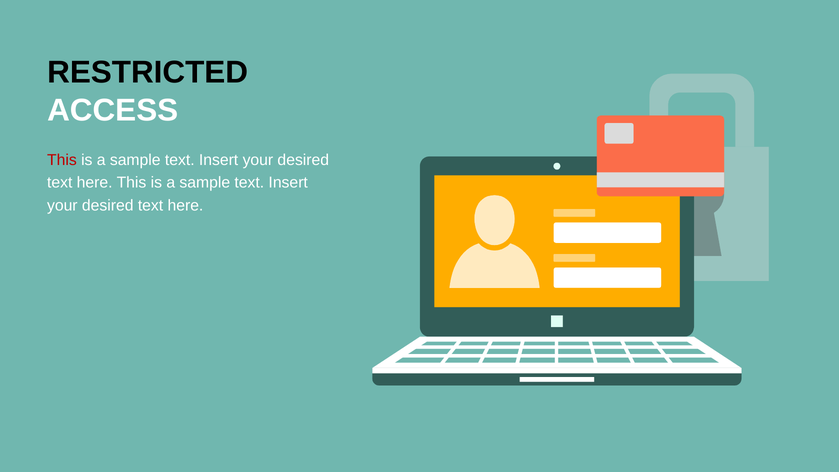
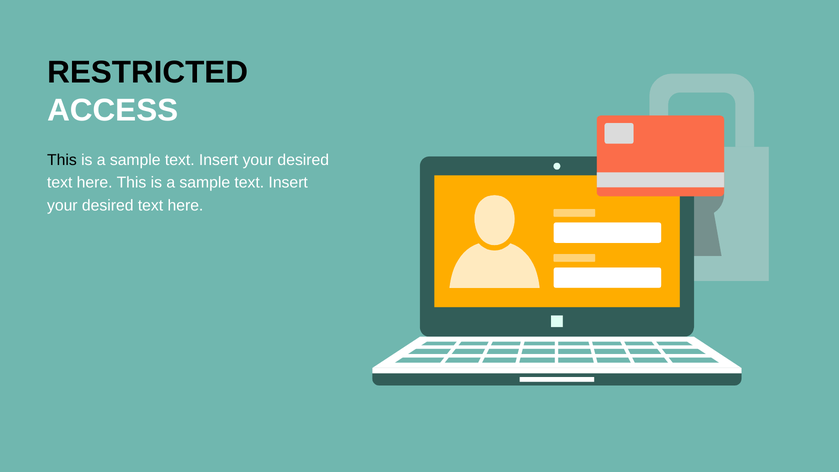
This at (62, 160) colour: red -> black
